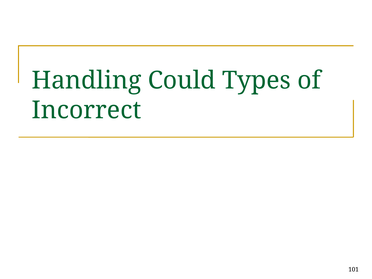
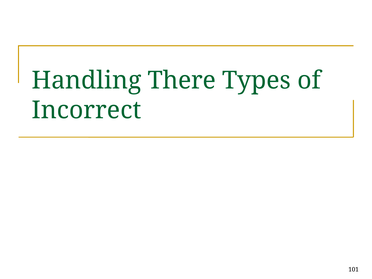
Could: Could -> There
